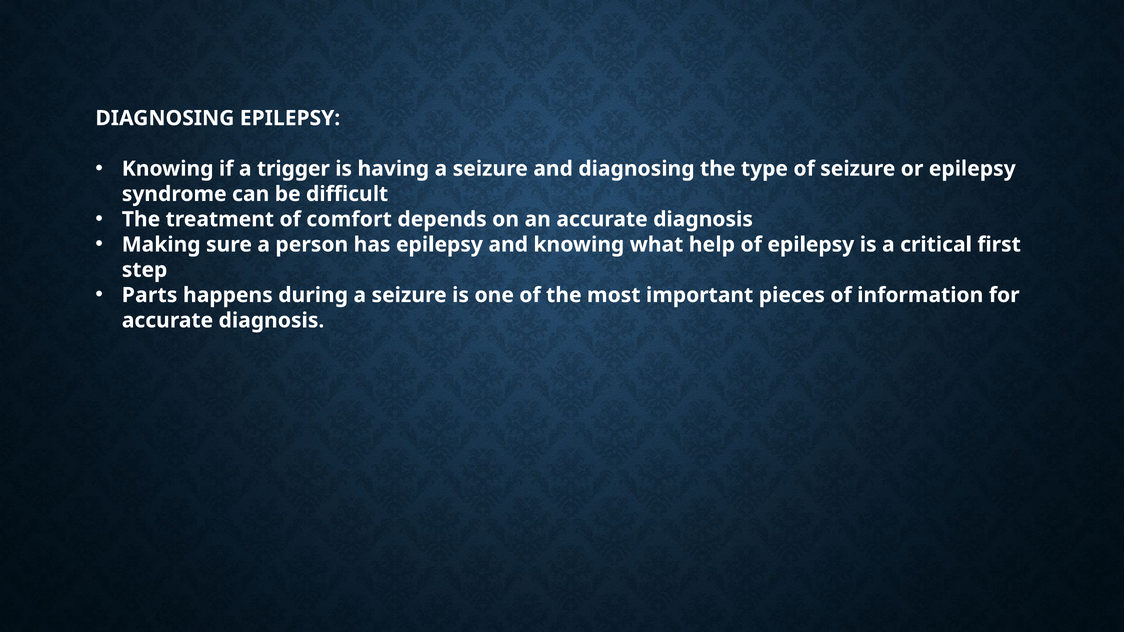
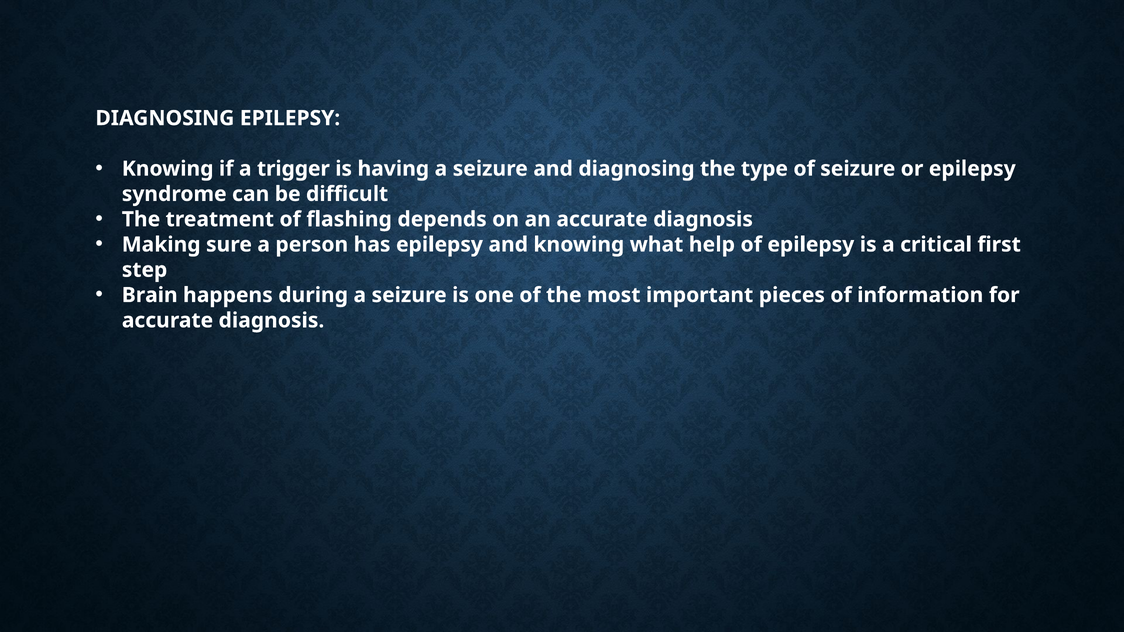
comfort: comfort -> flashing
Parts: Parts -> Brain
